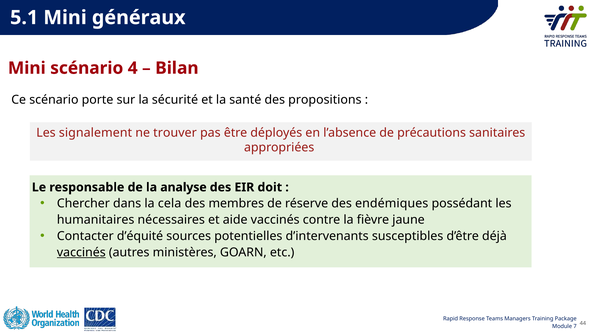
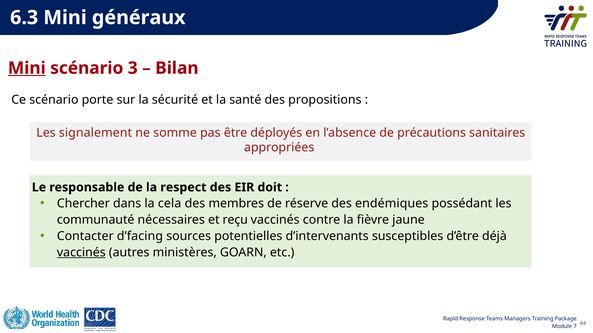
5.1: 5.1 -> 6.3
Mini at (27, 68) underline: none -> present
4: 4 -> 3
trouver: trouver -> somme
analyse: analyse -> respect
humanitaires: humanitaires -> communauté
aide: aide -> reçu
d’équité: d’équité -> d’facing
